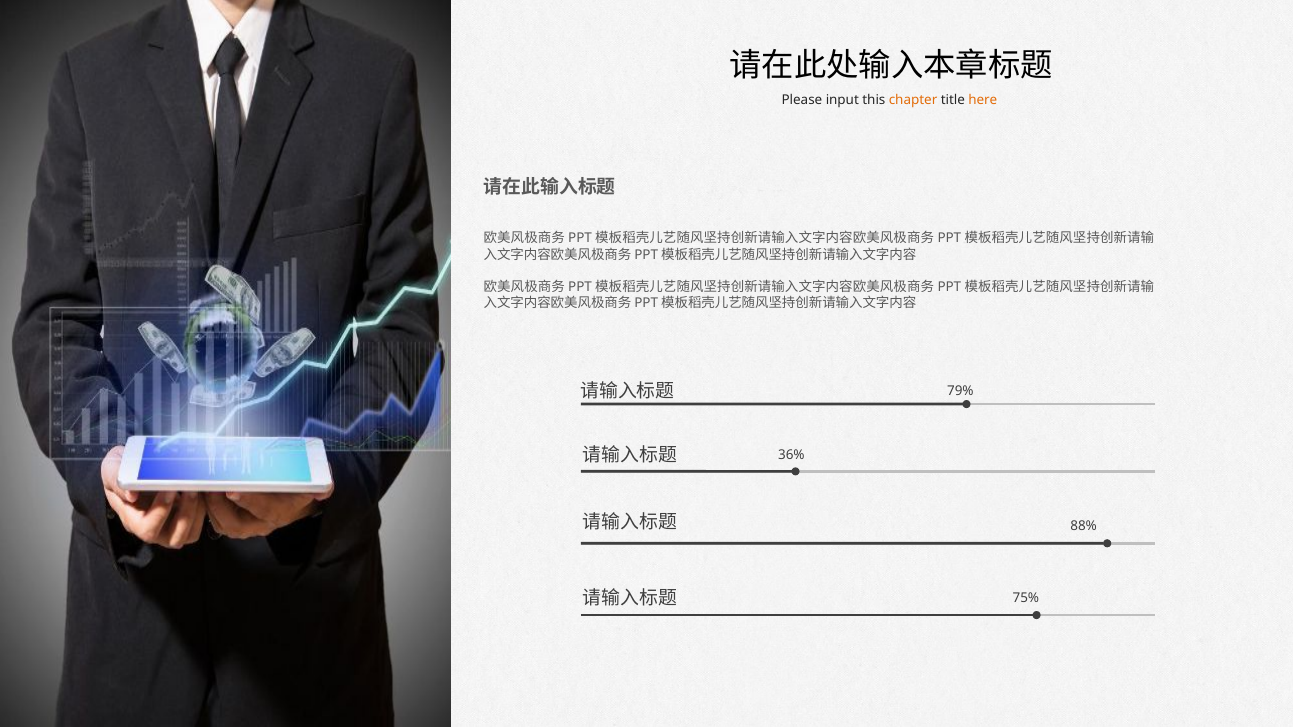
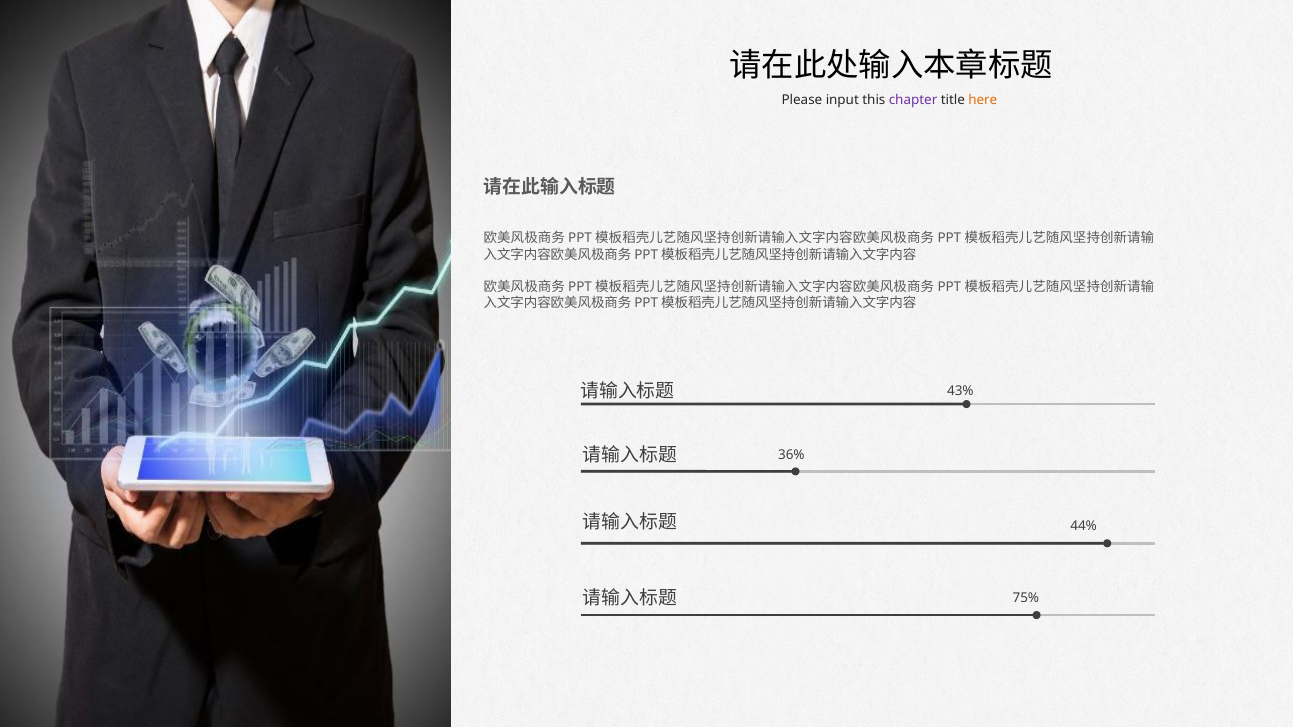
chapter colour: orange -> purple
79%: 79% -> 43%
88%: 88% -> 44%
